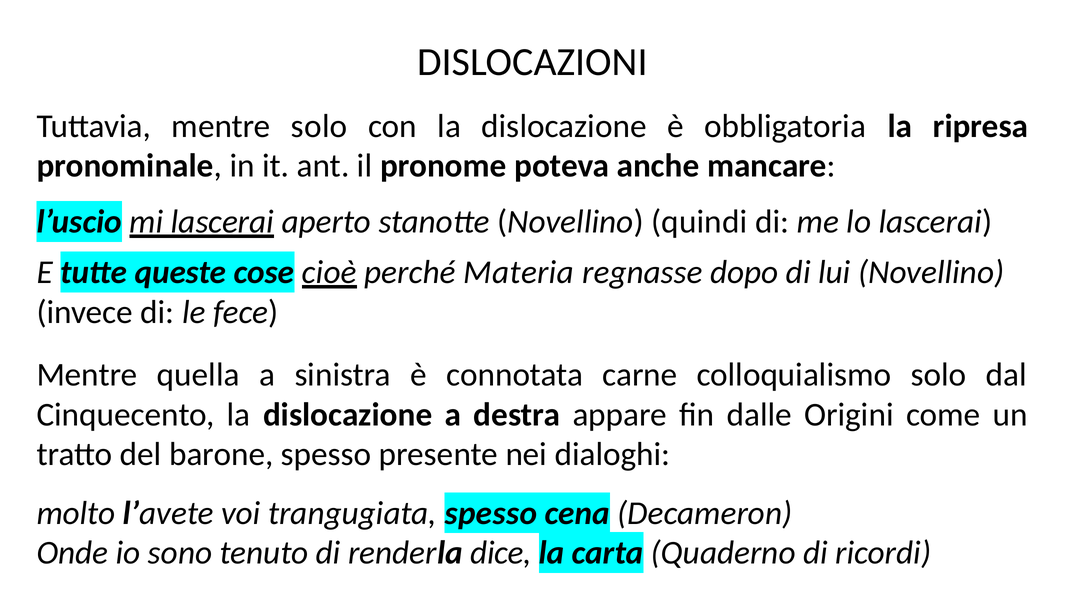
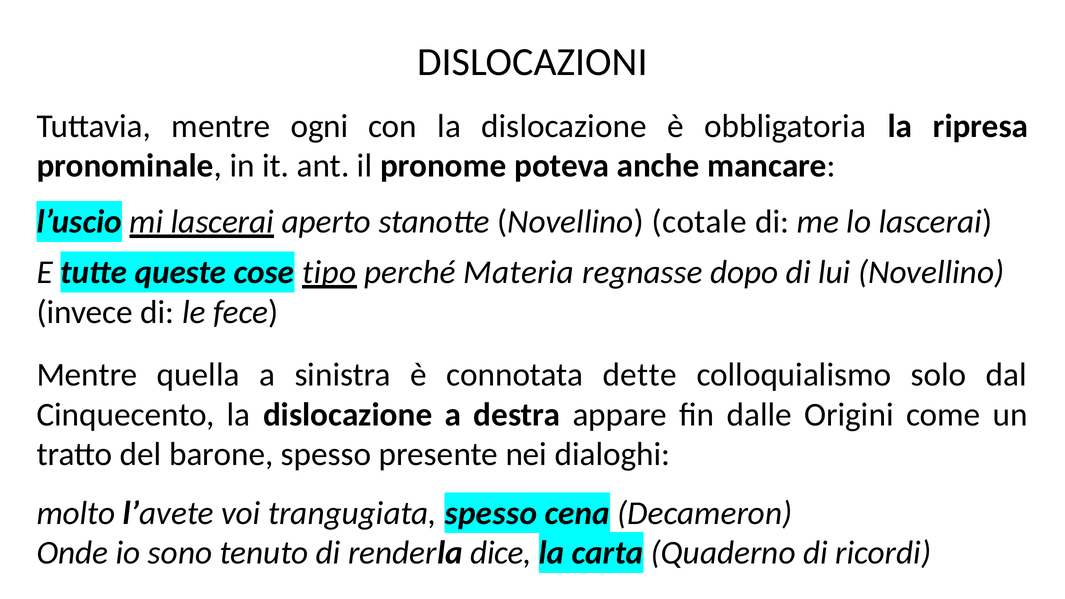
mentre solo: solo -> ogni
quindi: quindi -> cotale
cioè: cioè -> tipo
carne: carne -> dette
